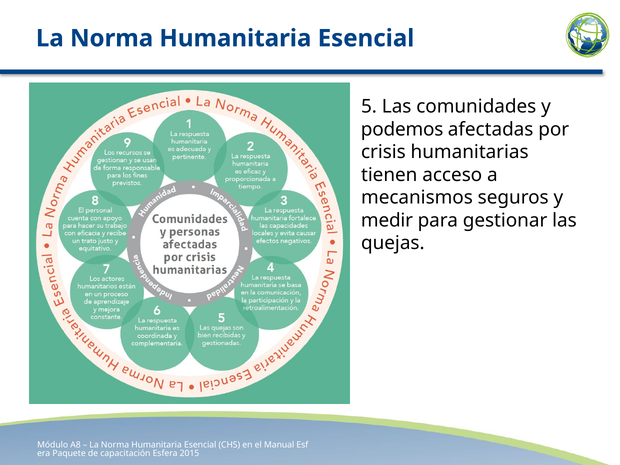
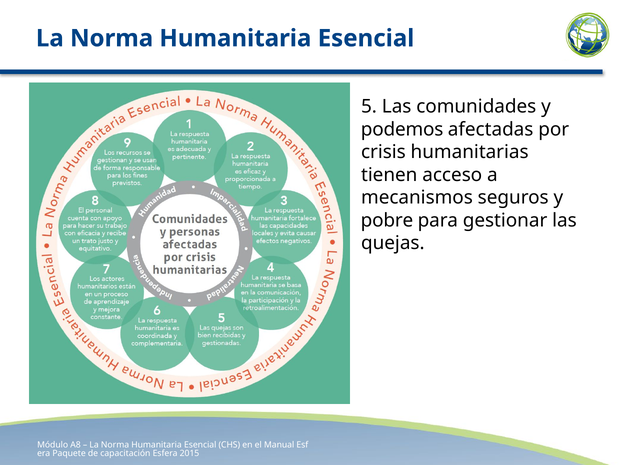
medir: medir -> pobre
